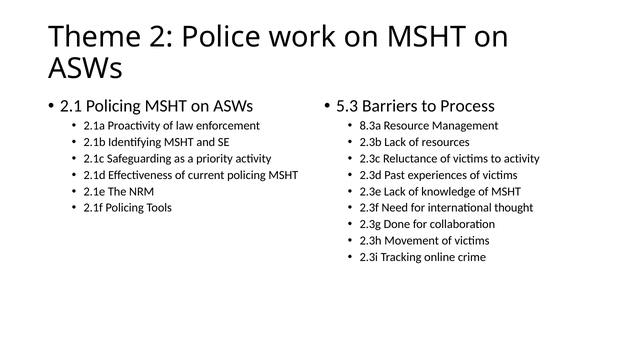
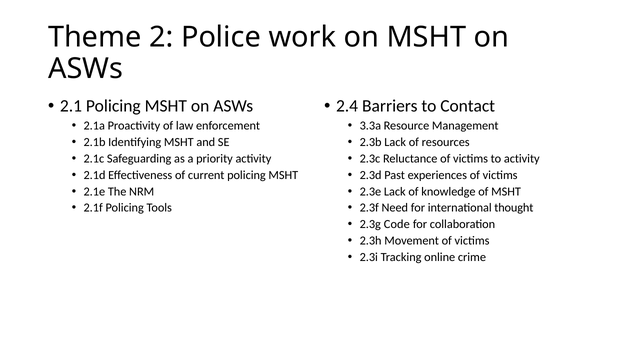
5.3: 5.3 -> 2.4
Process: Process -> Contact
8.3a: 8.3a -> 3.3a
Done: Done -> Code
